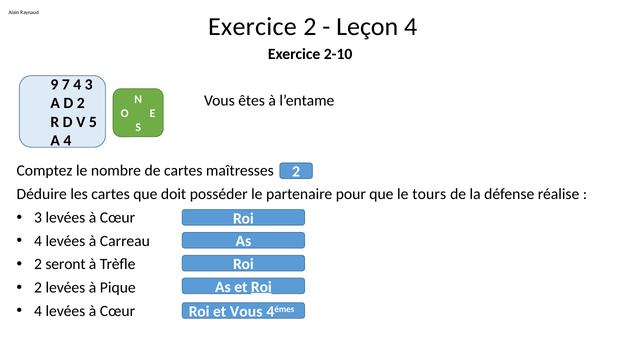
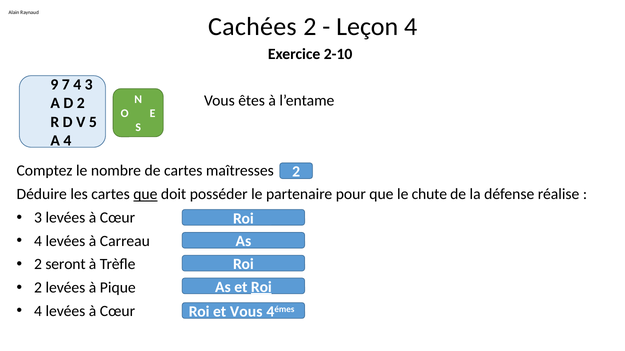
Exercice at (252, 27): Exercice -> Cachées
que at (145, 194) underline: none -> present
tours: tours -> chute
